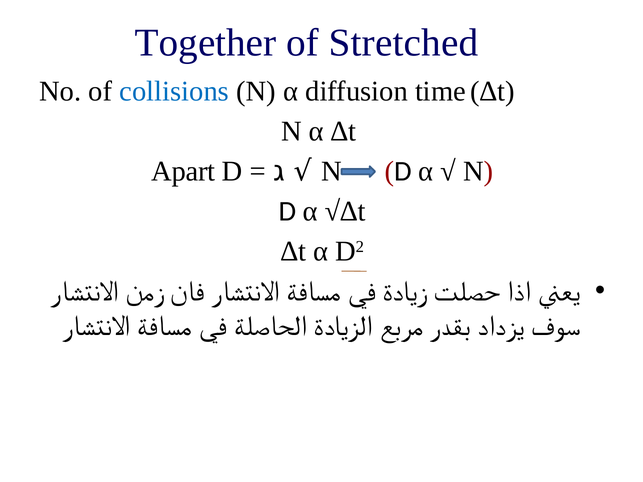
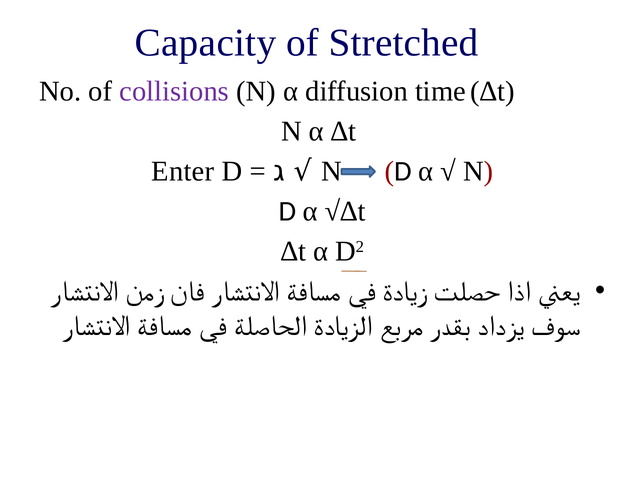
Together: Together -> Capacity
collisions colour: blue -> purple
Apart: Apart -> Enter
